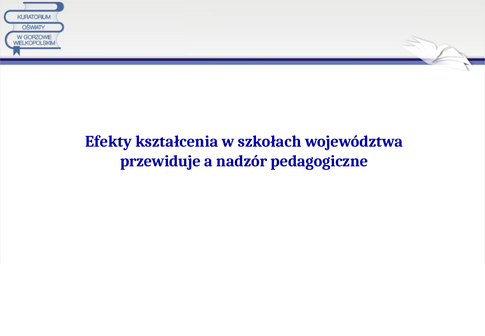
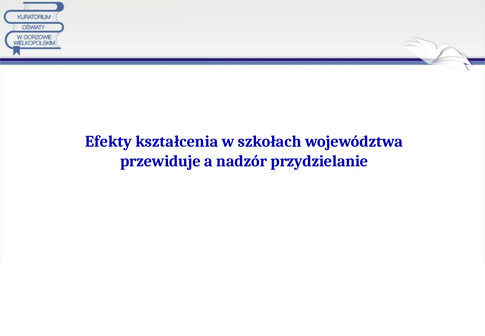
pedagogiczne: pedagogiczne -> przydzielanie
